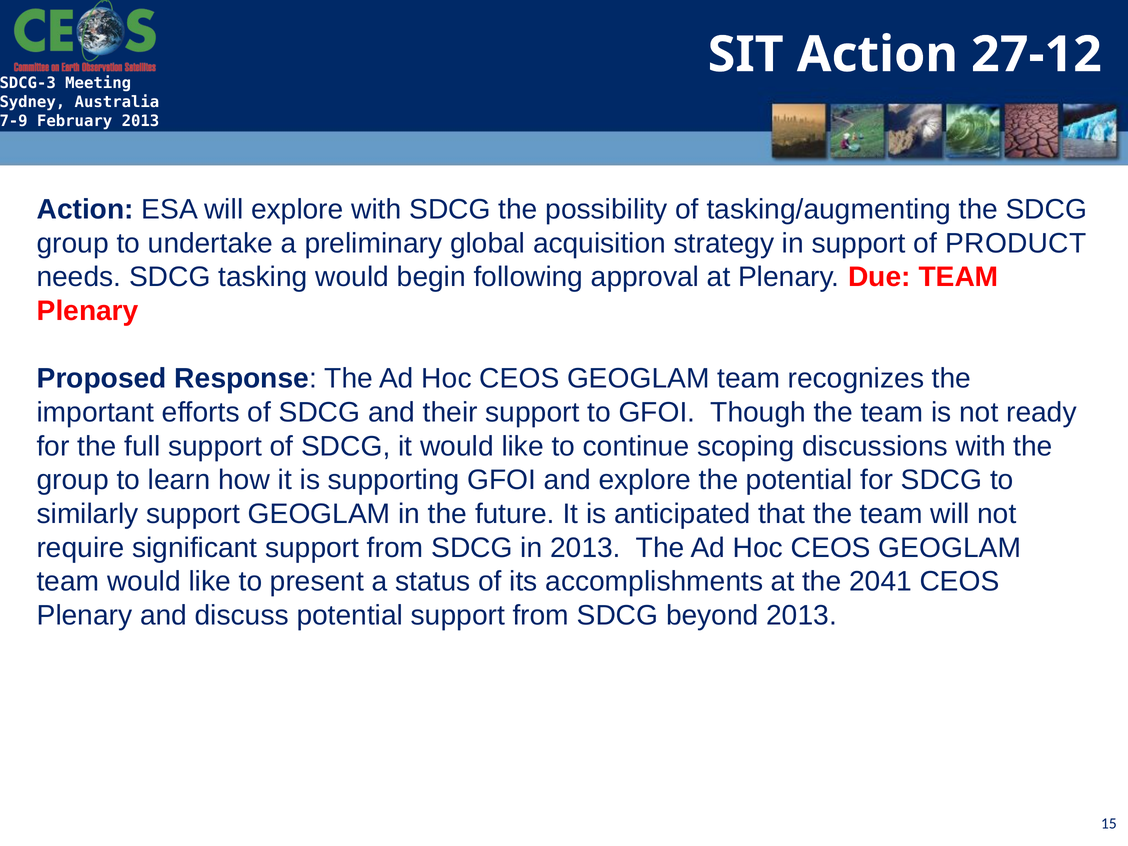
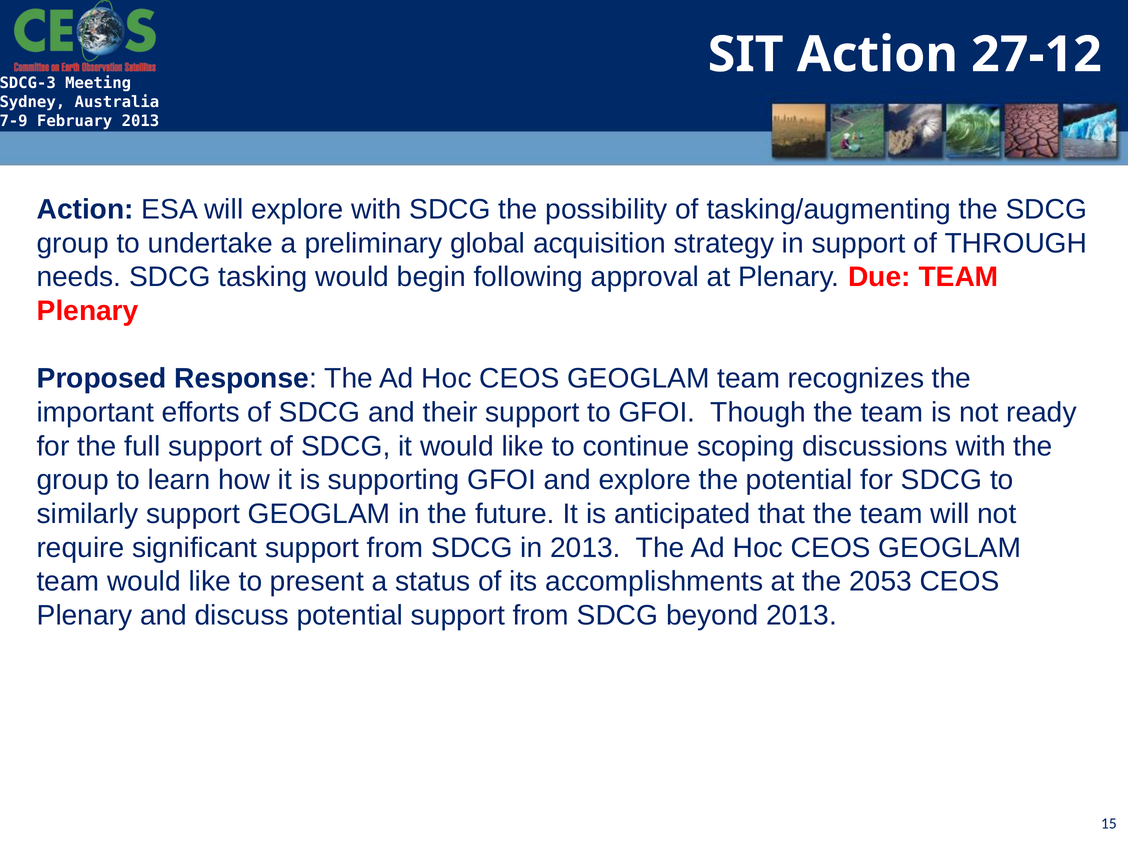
PRODUCT: PRODUCT -> THROUGH
2041: 2041 -> 2053
